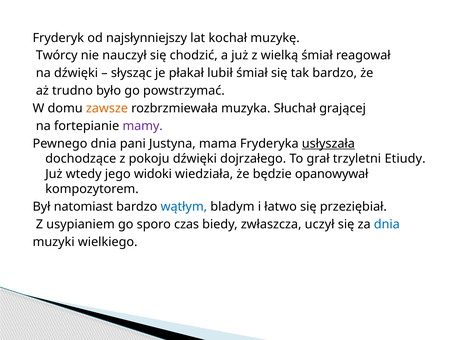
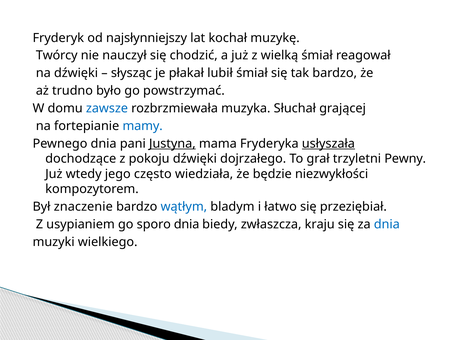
zawsze colour: orange -> blue
mamy colour: purple -> blue
Justyna underline: none -> present
Etiudy: Etiudy -> Pewny
widoki: widoki -> często
opanowywał: opanowywał -> niezwykłości
natomiast: natomiast -> znaczenie
sporo czas: czas -> dnia
uczył: uczył -> kraju
